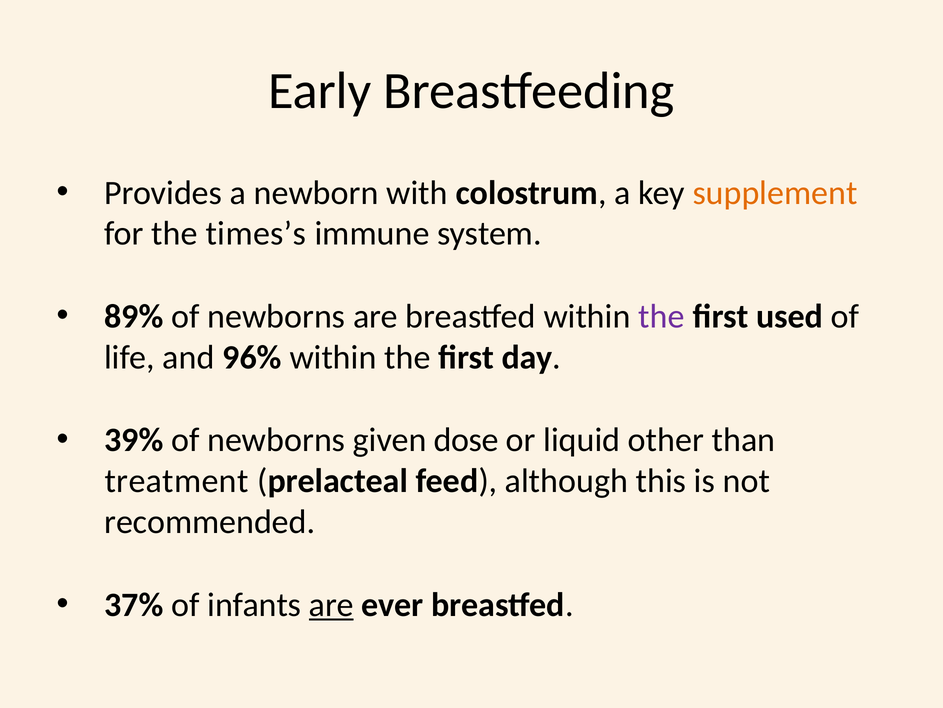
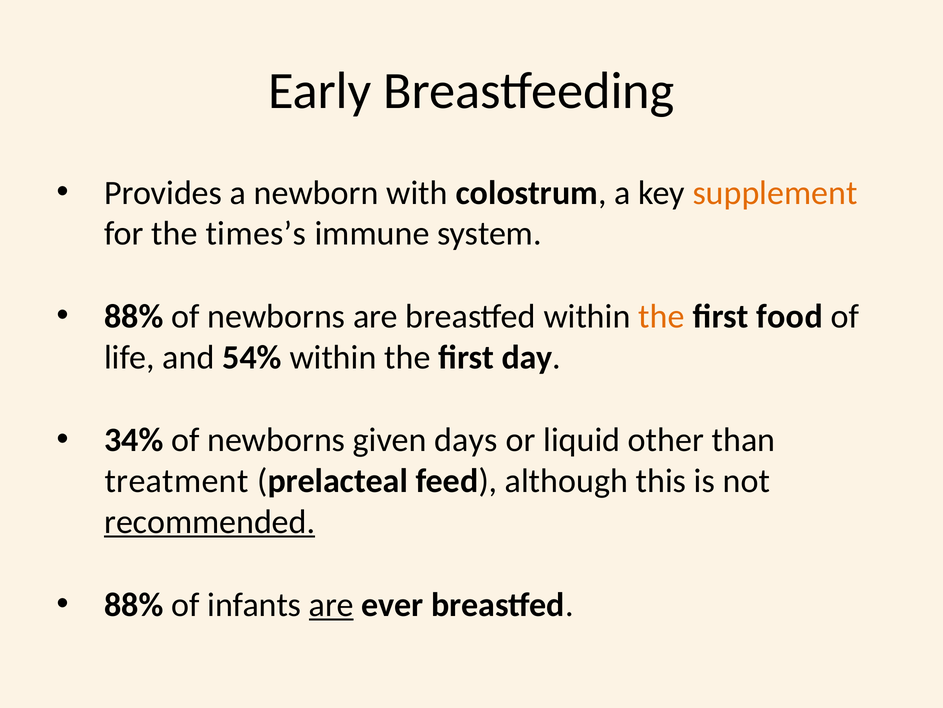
89% at (134, 316): 89% -> 88%
the at (661, 316) colour: purple -> orange
used: used -> food
96%: 96% -> 54%
39%: 39% -> 34%
dose: dose -> days
recommended underline: none -> present
37% at (134, 604): 37% -> 88%
